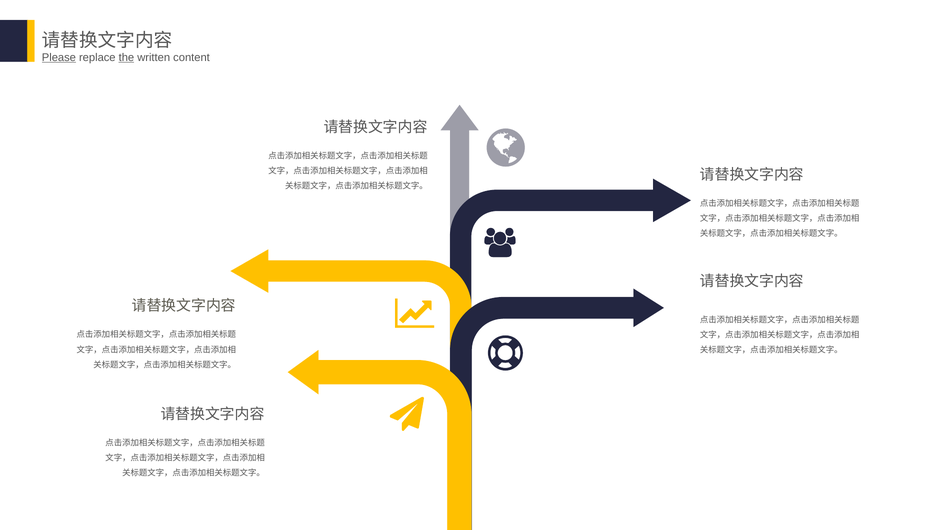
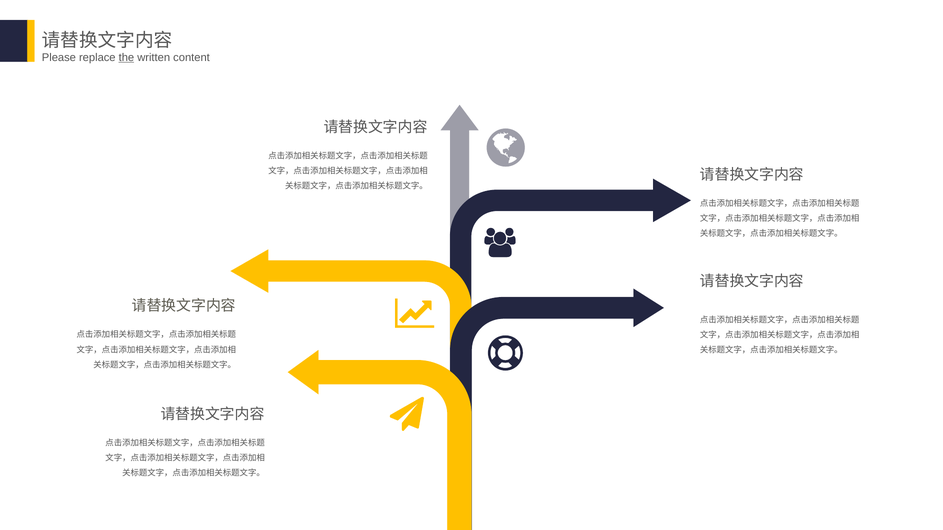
Please underline: present -> none
